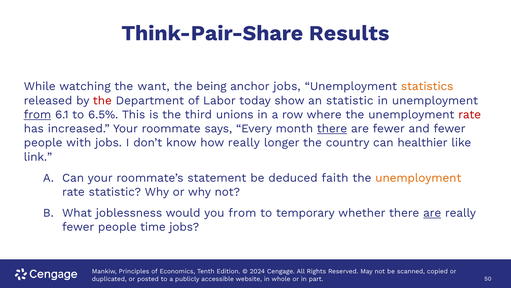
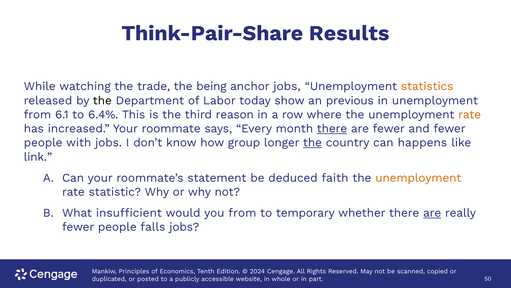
want: want -> trade
the at (102, 100) colour: red -> black
an statistic: statistic -> previous
from at (38, 114) underline: present -> none
6.5%: 6.5% -> 6.4%
unions: unions -> reason
rate at (470, 114) colour: red -> orange
how really: really -> group
the at (312, 142) underline: none -> present
healthier: healthier -> happens
joblessness: joblessness -> insufficient
time: time -> falls
